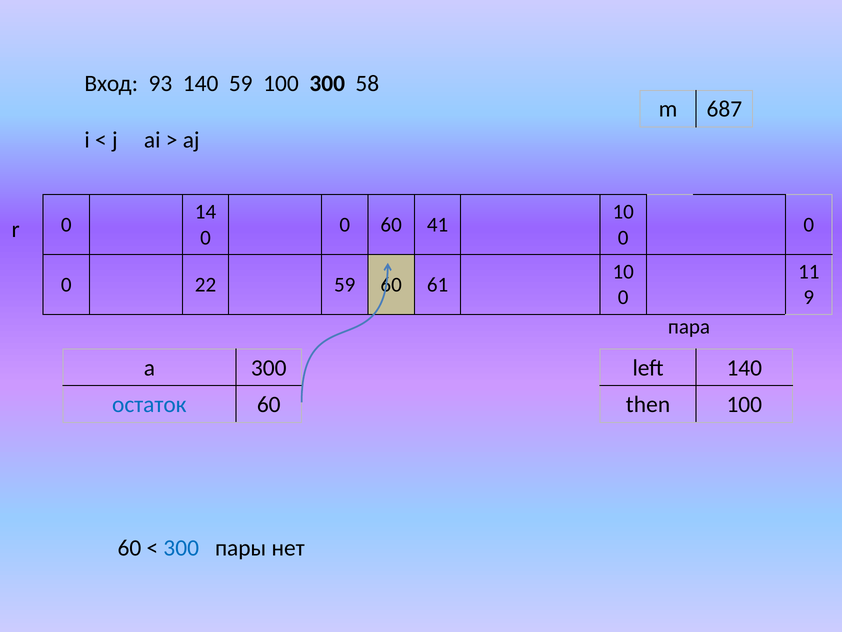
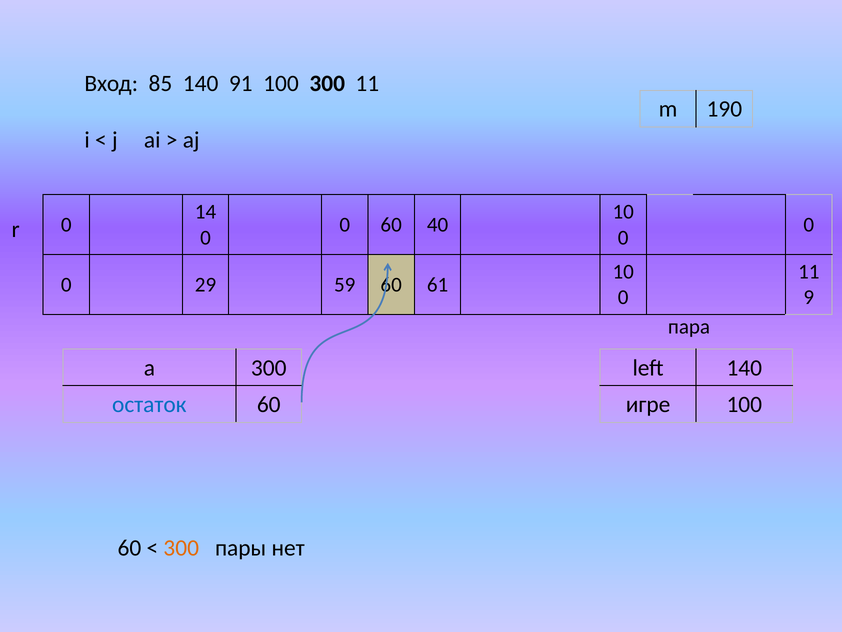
93: 93 -> 85
140 59: 59 -> 91
300 58: 58 -> 11
687: 687 -> 190
41: 41 -> 40
22: 22 -> 29
then: then -> игре
300 at (181, 548) colour: blue -> orange
